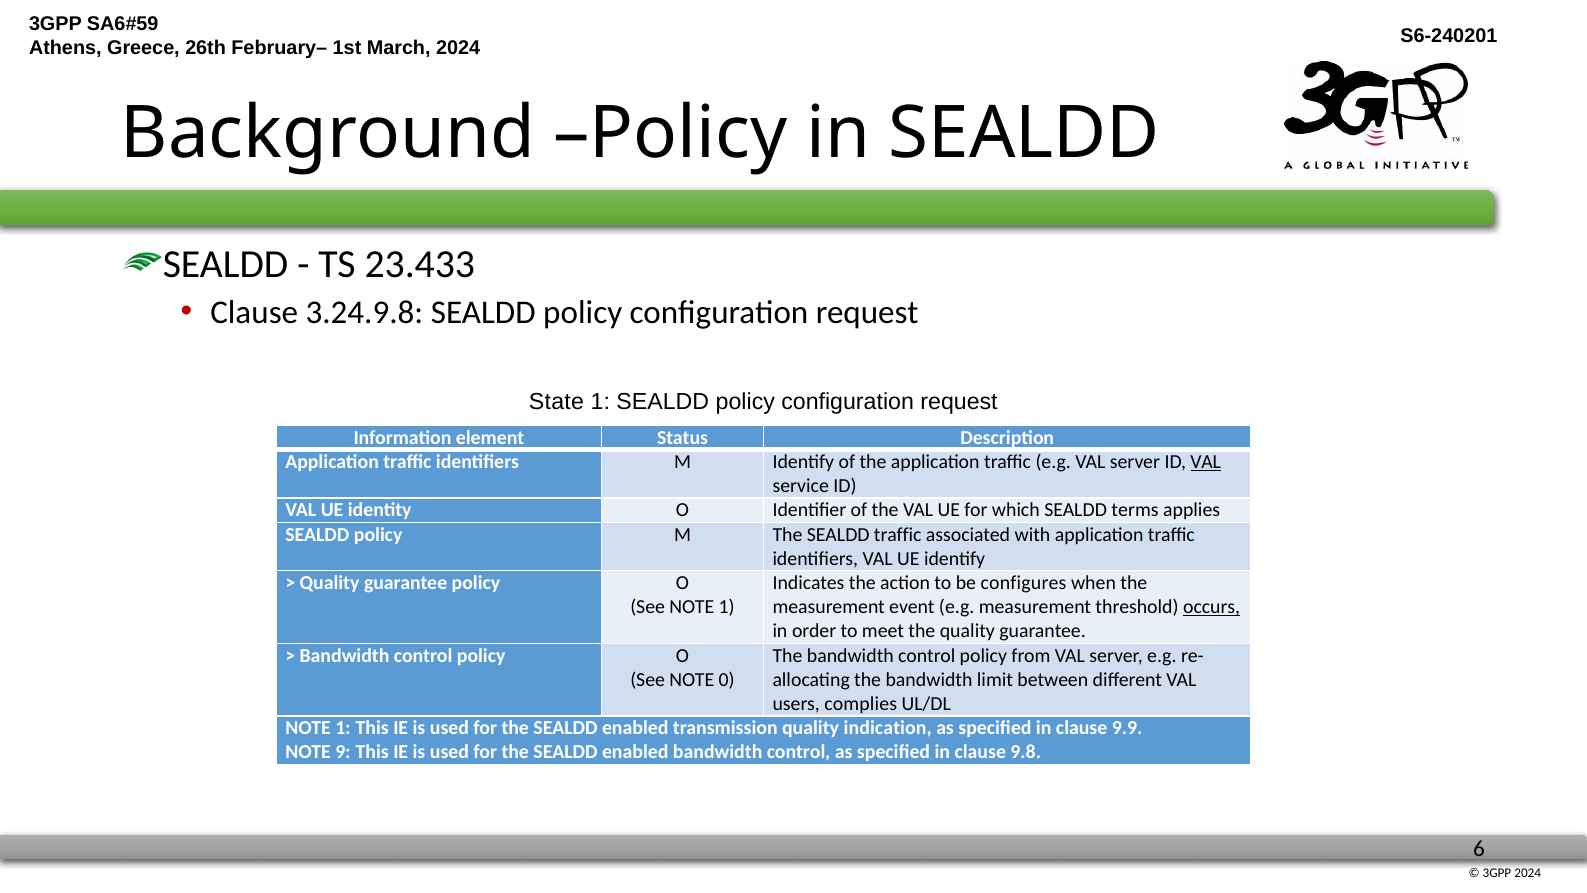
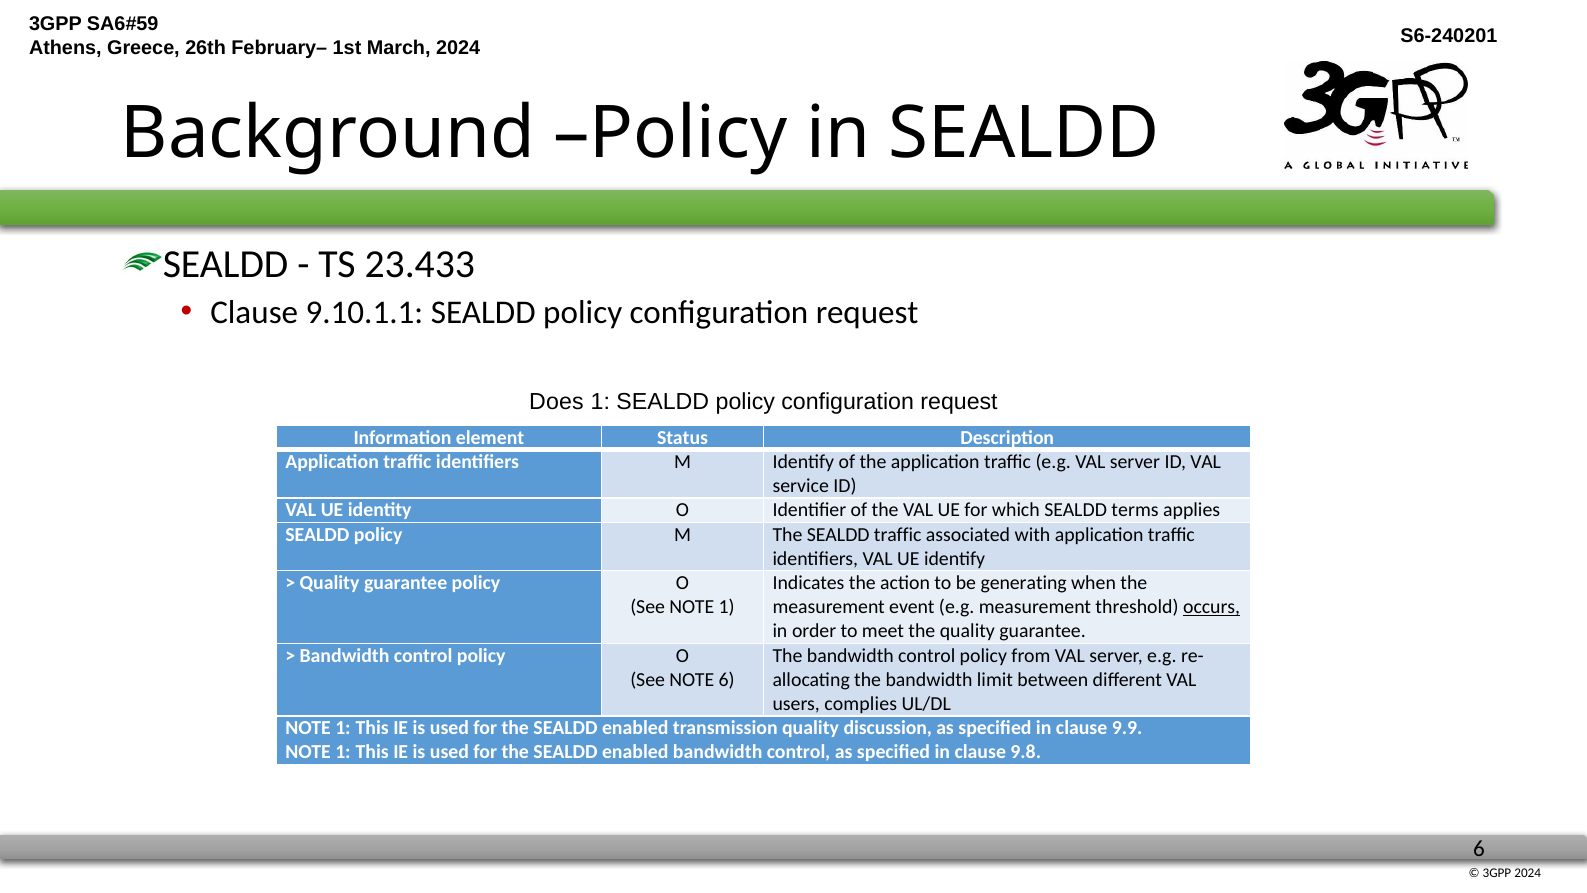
3.24.9.8: 3.24.9.8 -> 9.10.1.1
State: State -> Does
VAL at (1206, 462) underline: present -> none
configures: configures -> generating
NOTE 0: 0 -> 6
indication: indication -> discussion
9 at (343, 752): 9 -> 1
